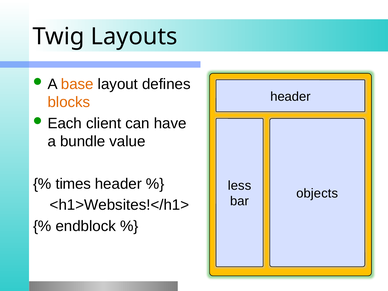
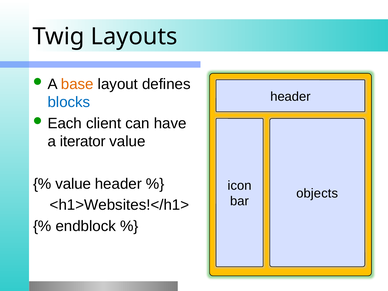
blocks colour: orange -> blue
bundle: bundle -> iterator
times at (73, 184): times -> value
less: less -> icon
